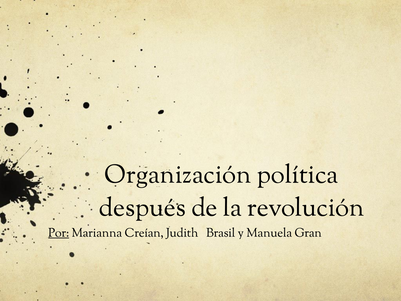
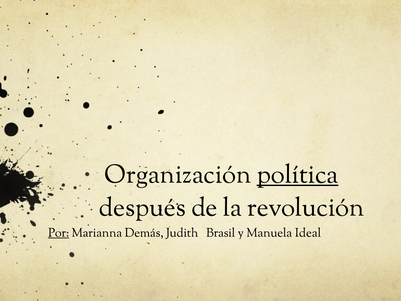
política underline: none -> present
Creían: Creían -> Demás
Gran: Gran -> Ideal
